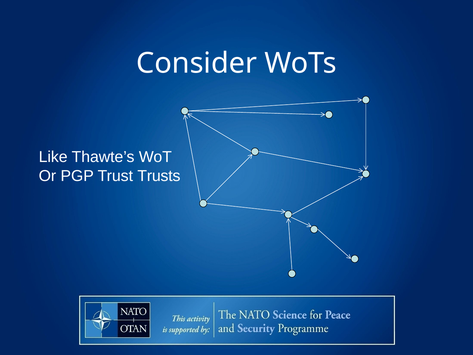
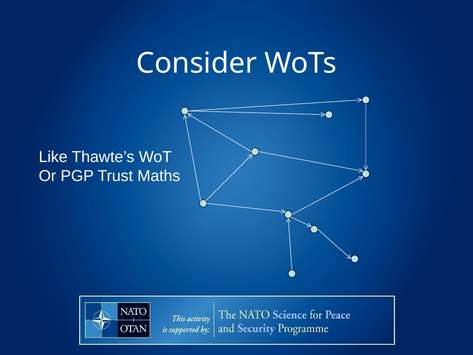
Trusts: Trusts -> Maths
